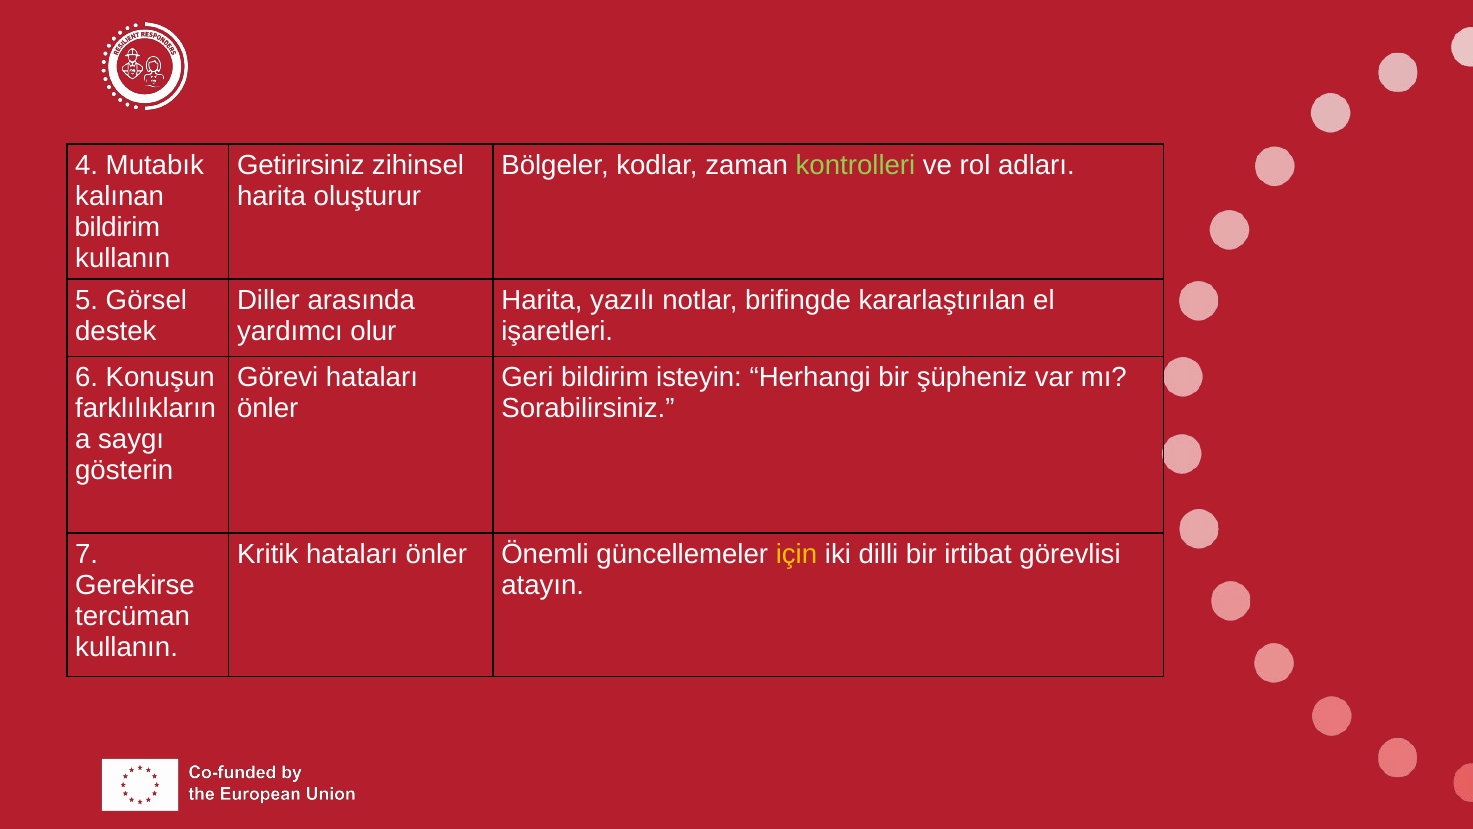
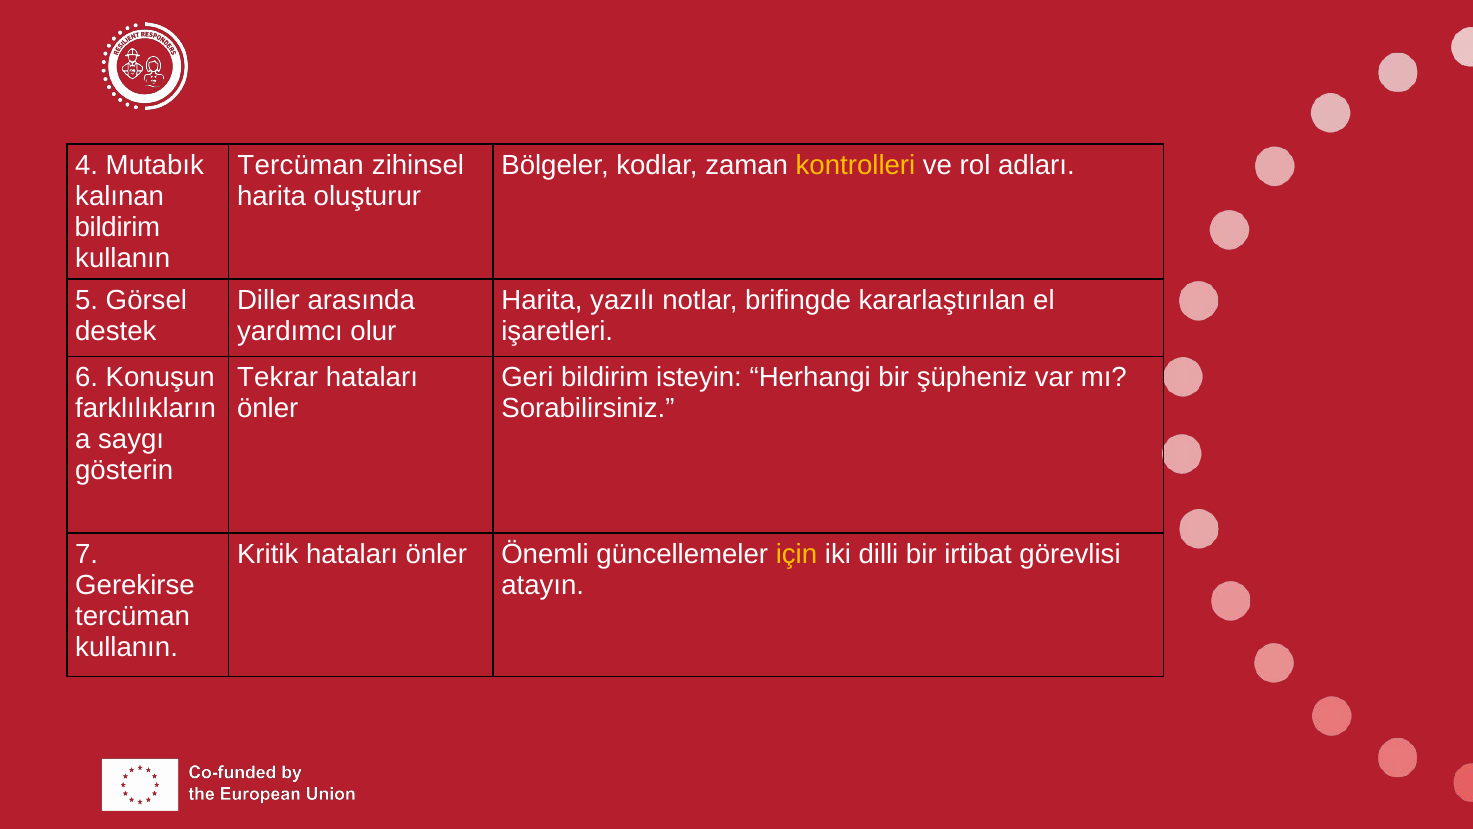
Getirirsiniz at (301, 166): Getirirsiniz -> Tercüman
kontrolleri colour: light green -> yellow
Görevi: Görevi -> Tekrar
